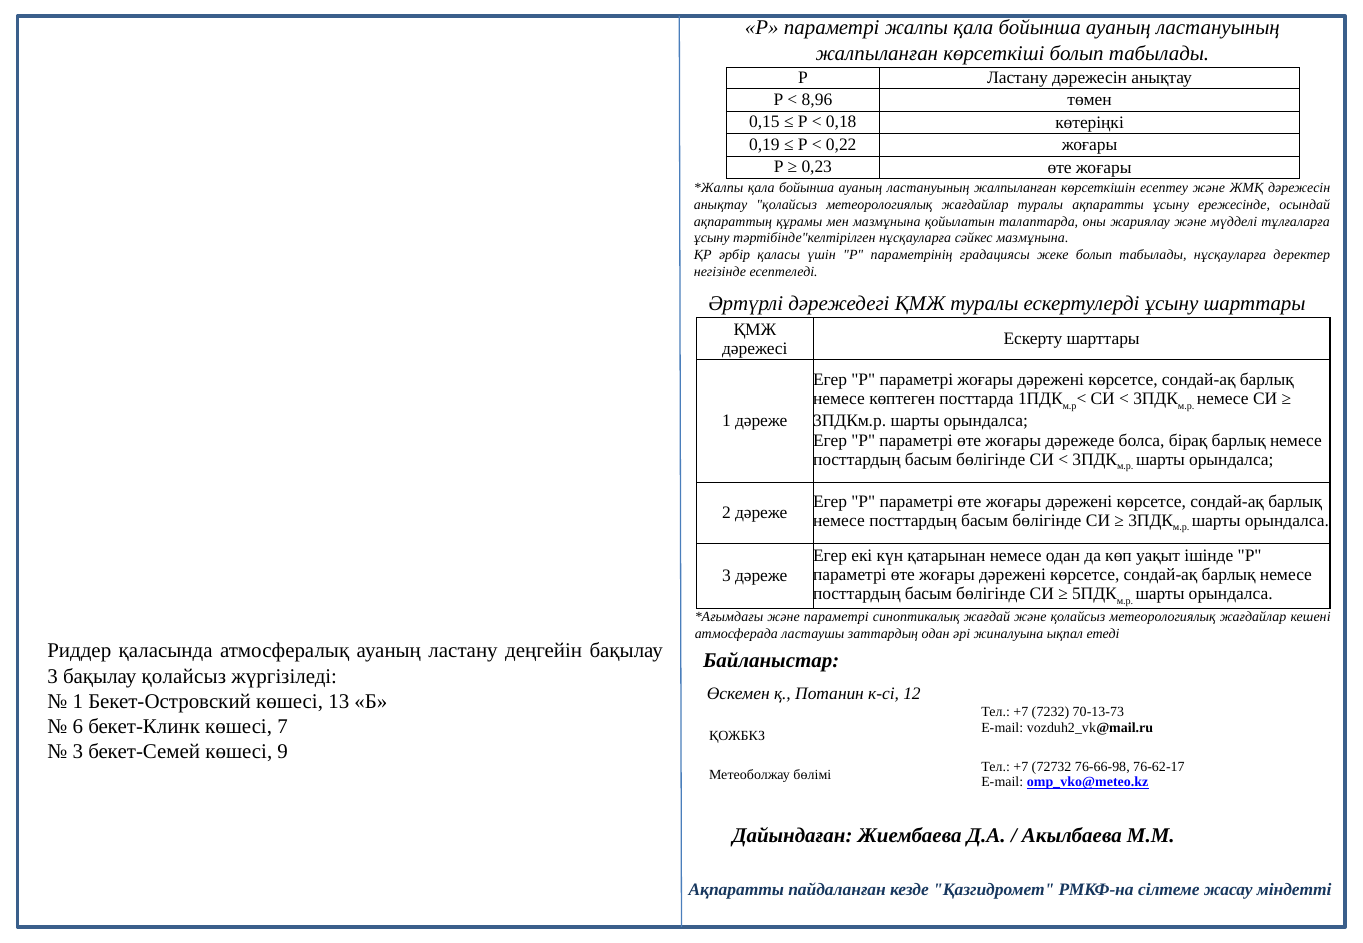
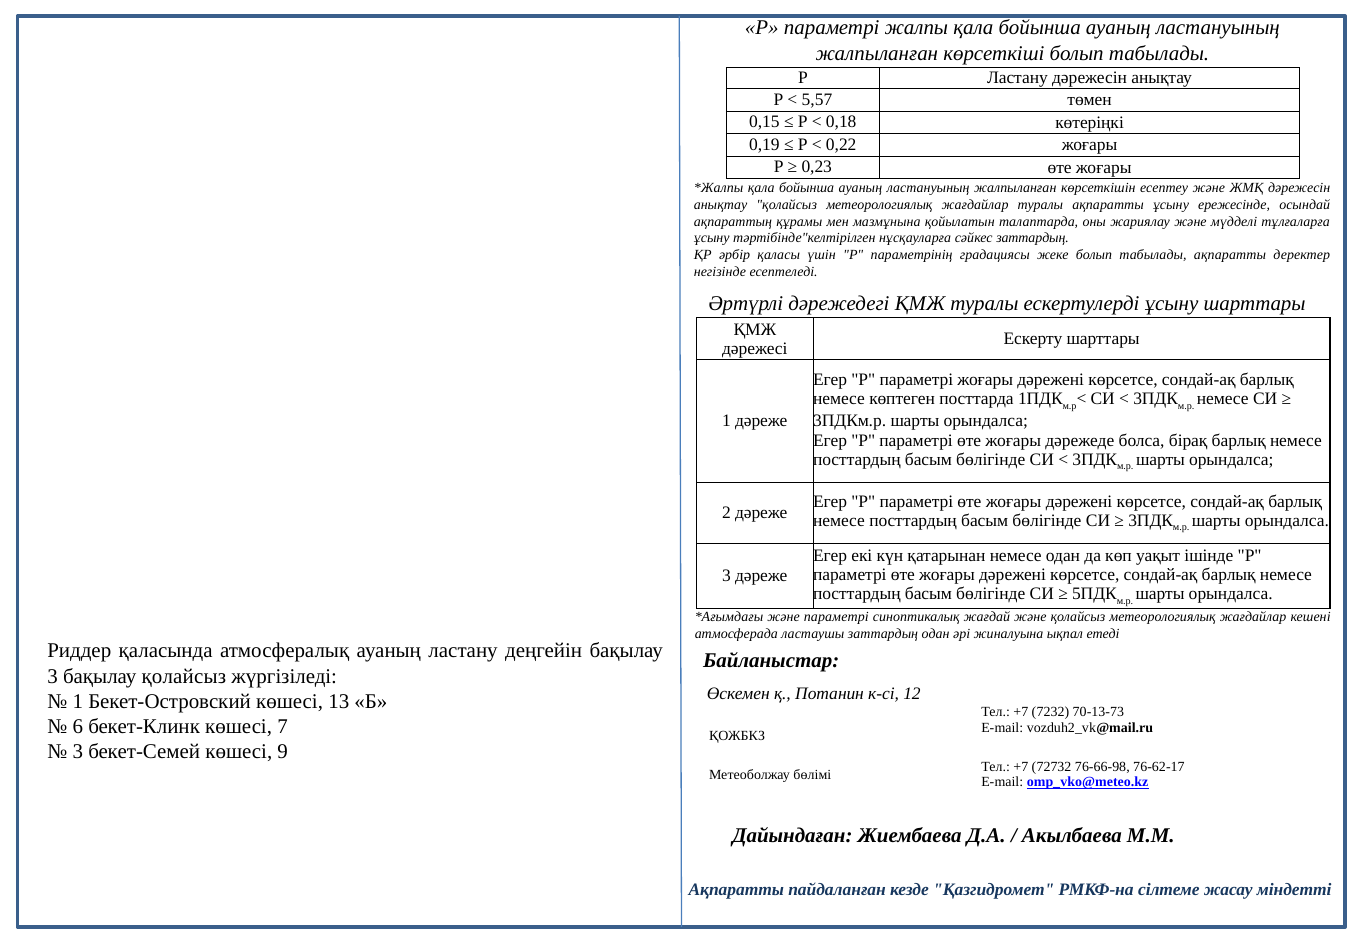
8,96: 8,96 -> 5,57
сәйкес мазмұнына: мазмұнына -> заттардың
табылады нұсқауларға: нұсқауларға -> ақпаратты
